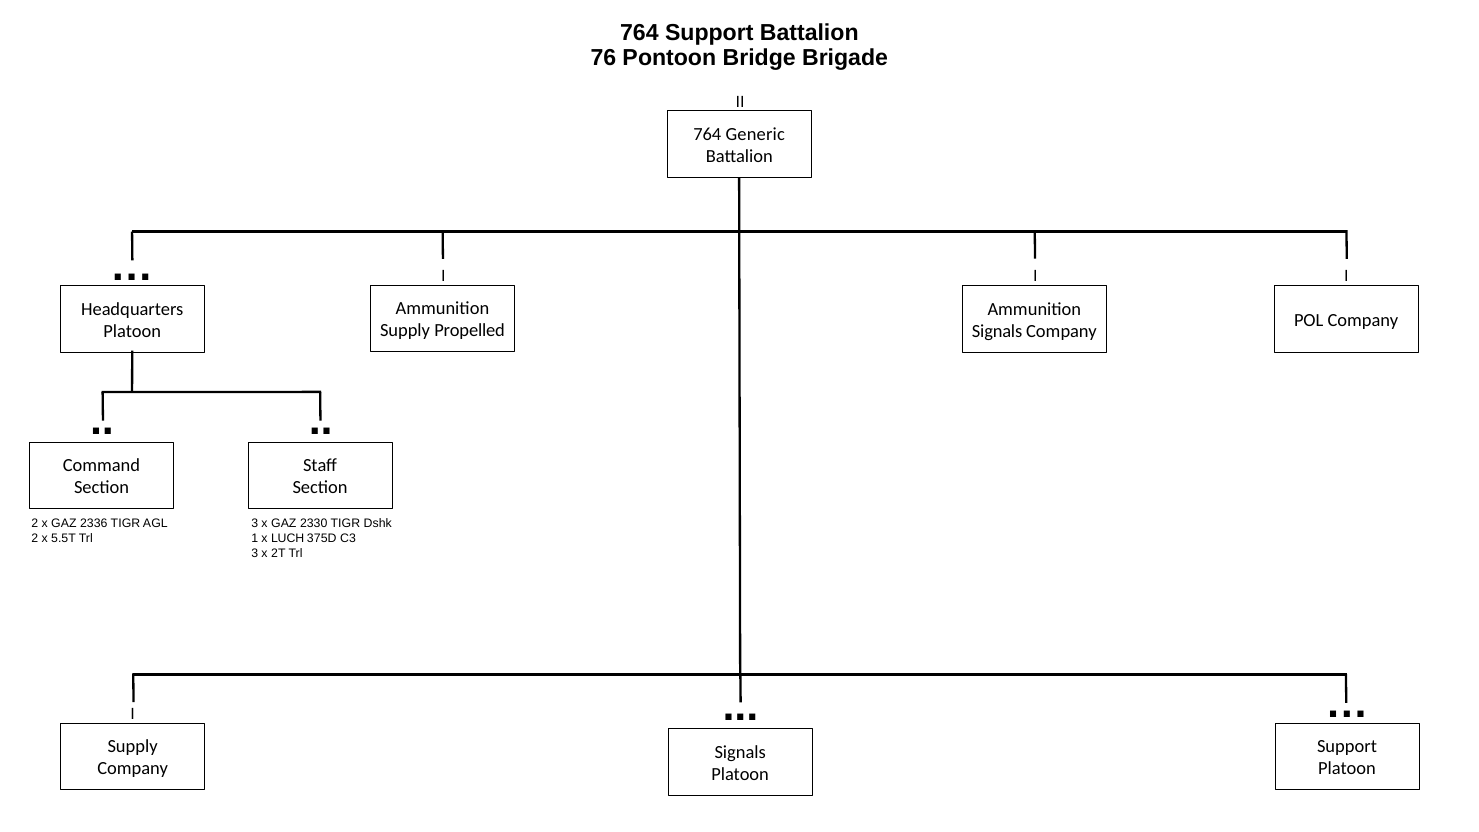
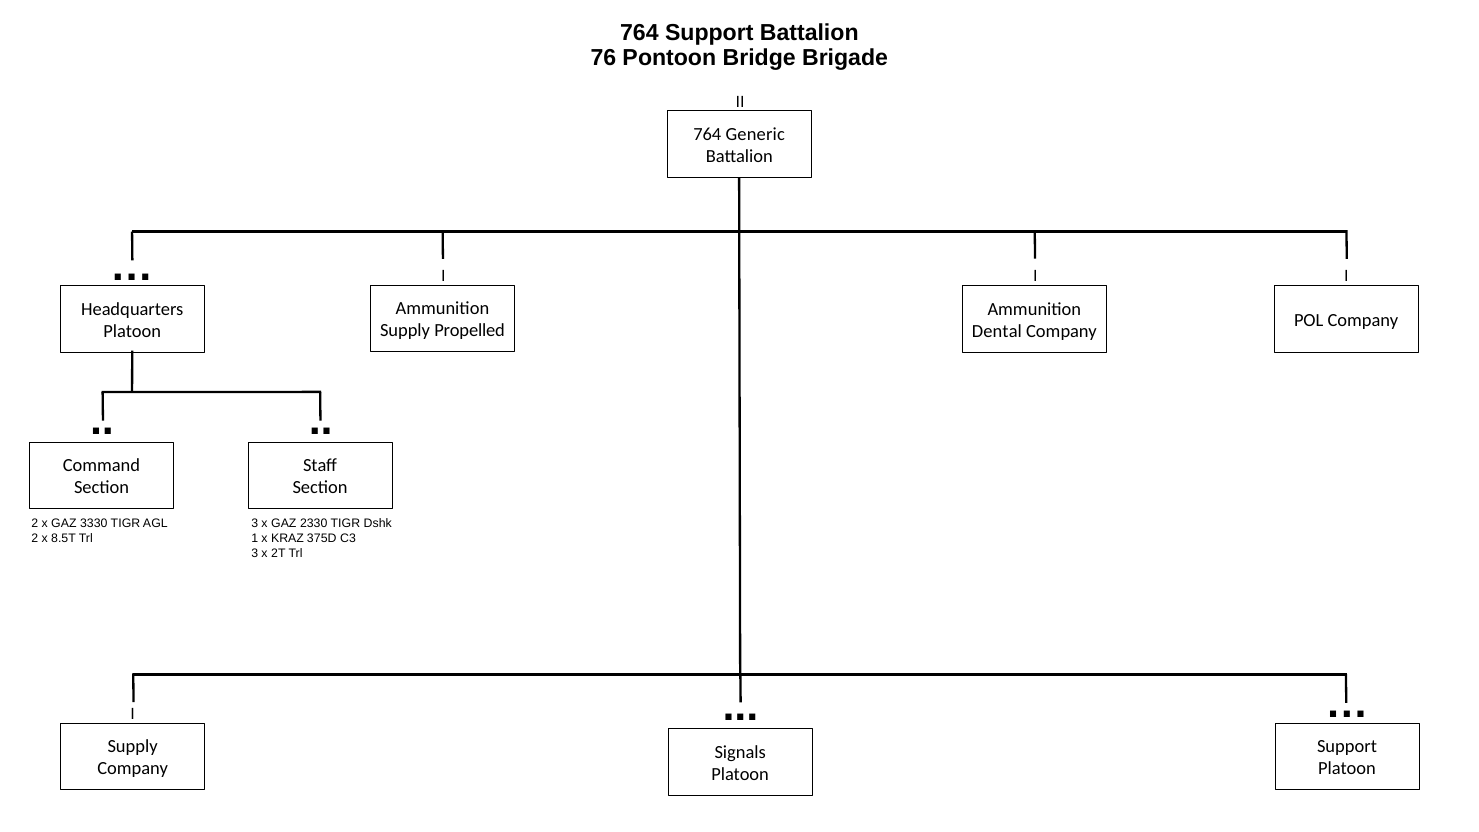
Signals at (997, 331): Signals -> Dental
2336: 2336 -> 3330
5.5T: 5.5T -> 8.5T
LUCH: LUCH -> KRAZ
